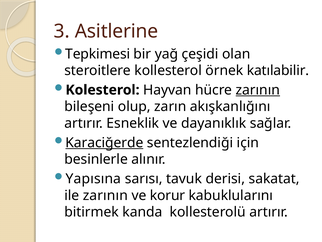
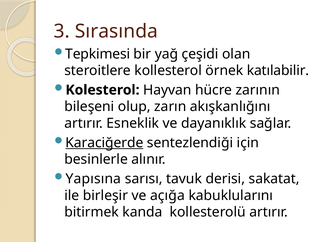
Asitlerine: Asitlerine -> Sırasında
zarının at (258, 90) underline: present -> none
ile zarının: zarının -> birleşir
korur: korur -> açığa
